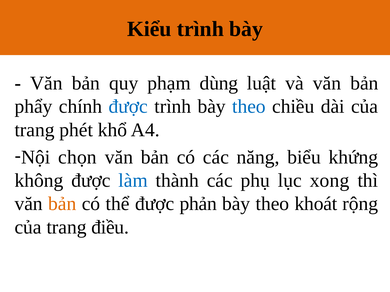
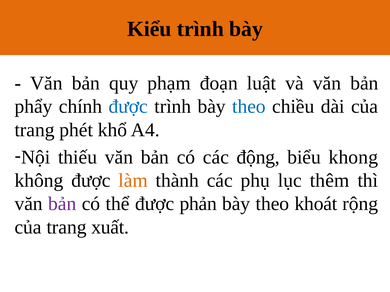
dùng: dùng -> đoạn
chọn: chọn -> thiếu
năng: năng -> động
khứng: khứng -> khong
làm colour: blue -> orange
xong: xong -> thêm
bản at (62, 204) colour: orange -> purple
điều: điều -> xuất
